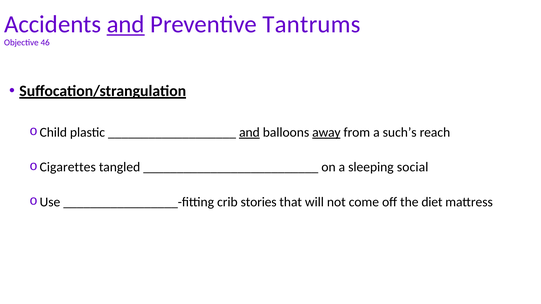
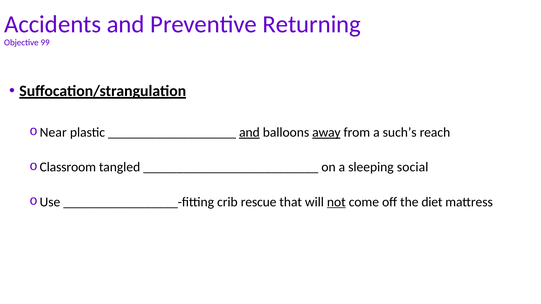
and at (126, 24) underline: present -> none
Tantrums: Tantrums -> Returning
46: 46 -> 99
Child: Child -> Near
Cigarettes: Cigarettes -> Classroom
stories: stories -> rescue
not underline: none -> present
